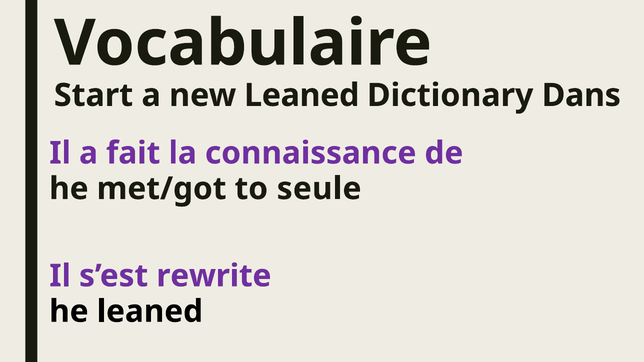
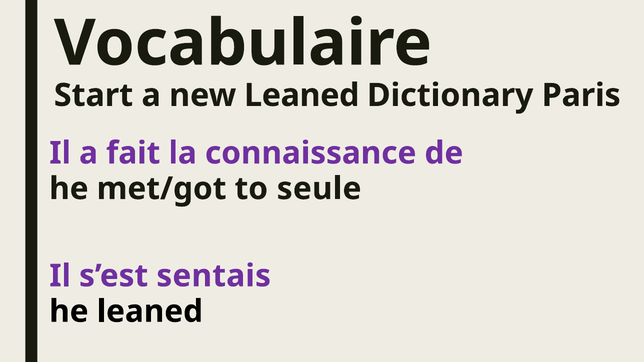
Dans: Dans -> Paris
rewrite: rewrite -> sentais
